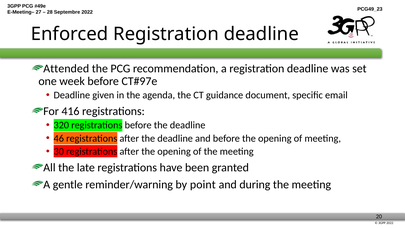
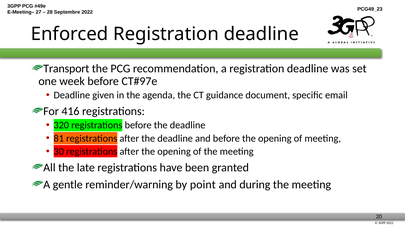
Attended: Attended -> Transport
46: 46 -> 81
